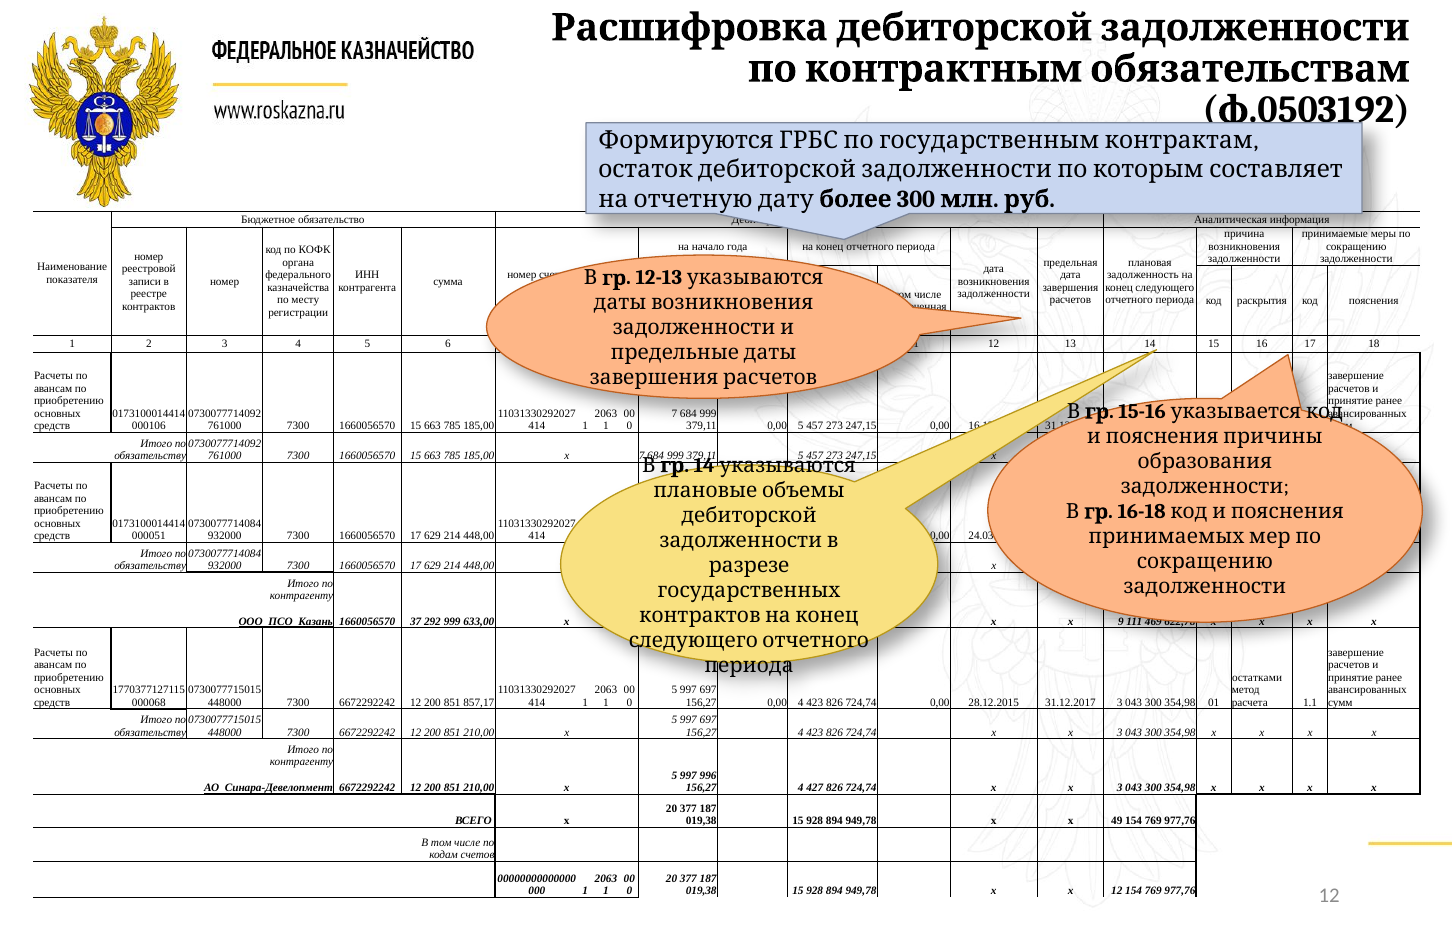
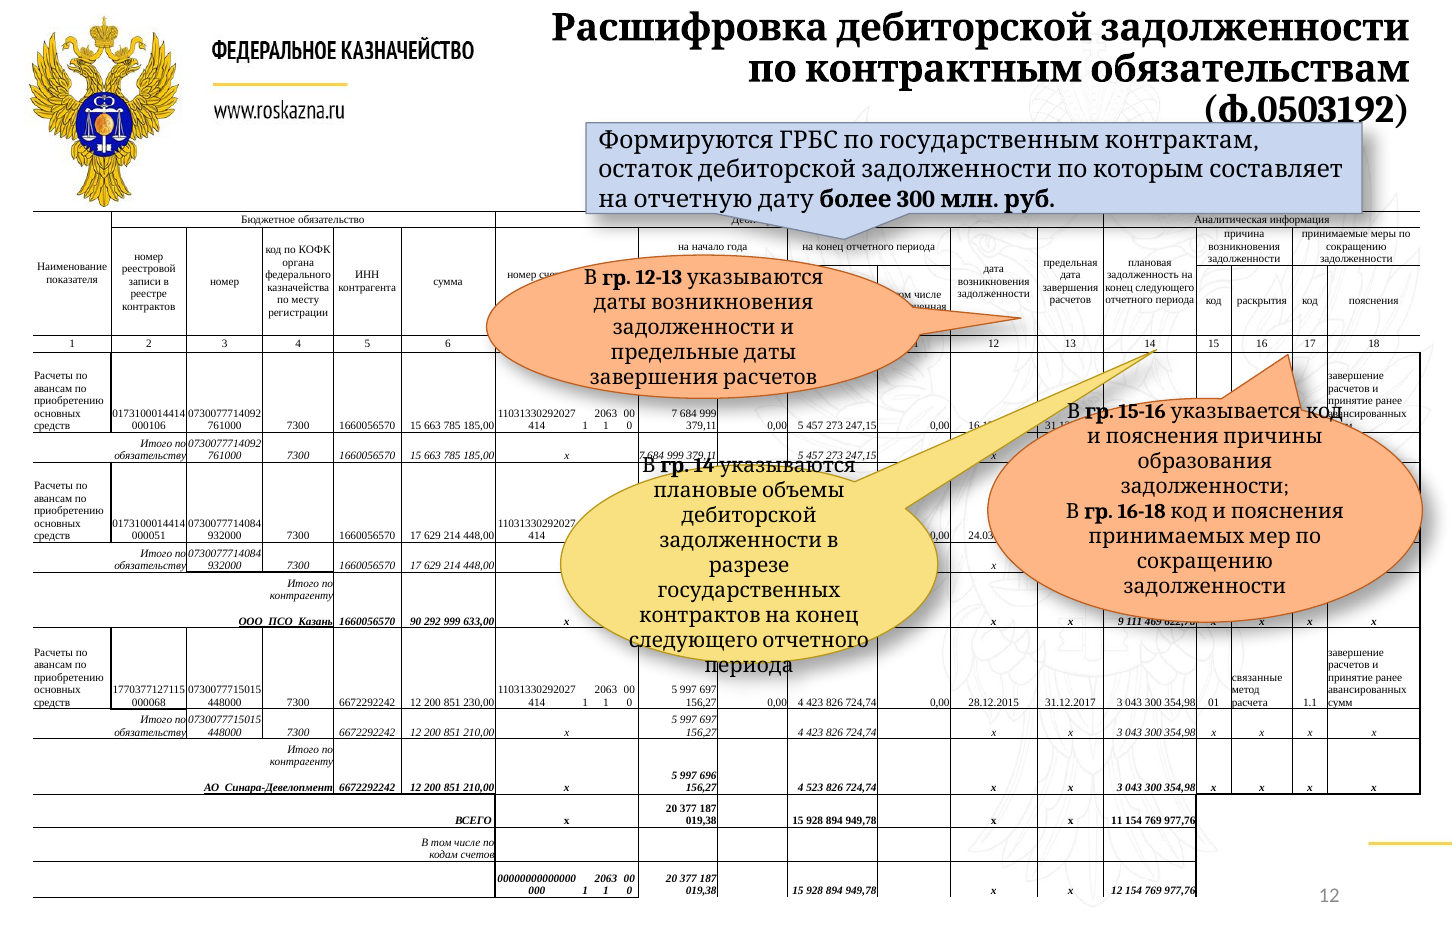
37: 37 -> 90
остатками: остатками -> связанные
857,17: 857,17 -> 230,00
996: 996 -> 696
427: 427 -> 523
x 49: 49 -> 11
